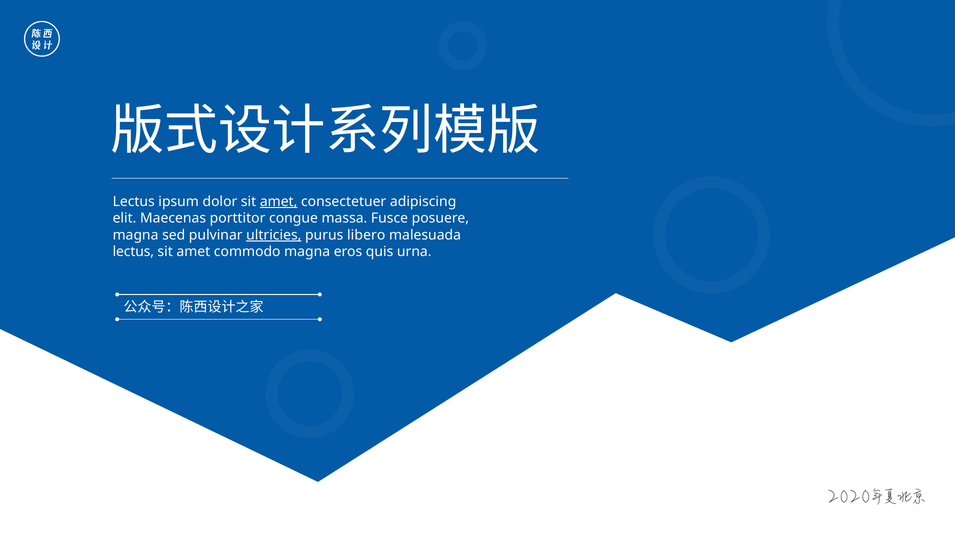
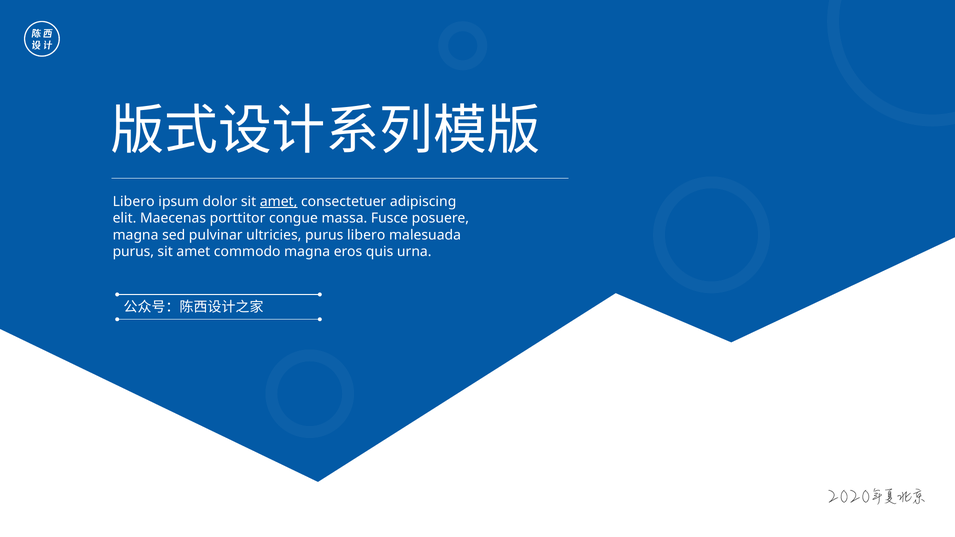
Lectus at (134, 202): Lectus -> Libero
ultricies underline: present -> none
lectus at (133, 252): lectus -> purus
